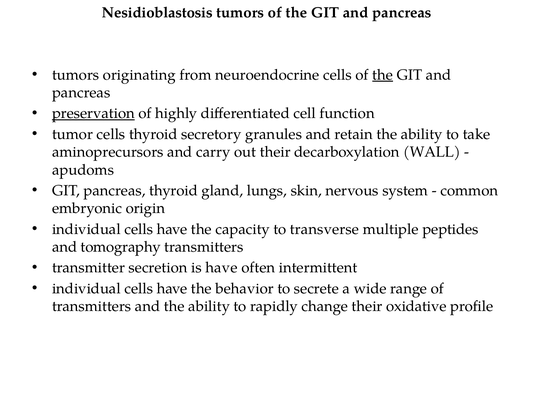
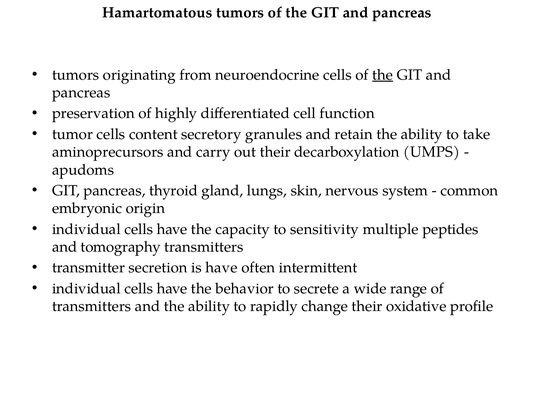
Nesidioblastosis: Nesidioblastosis -> Hamartomatous
preservation underline: present -> none
cells thyroid: thyroid -> content
WALL: WALL -> UMPS
transverse: transverse -> sensitivity
